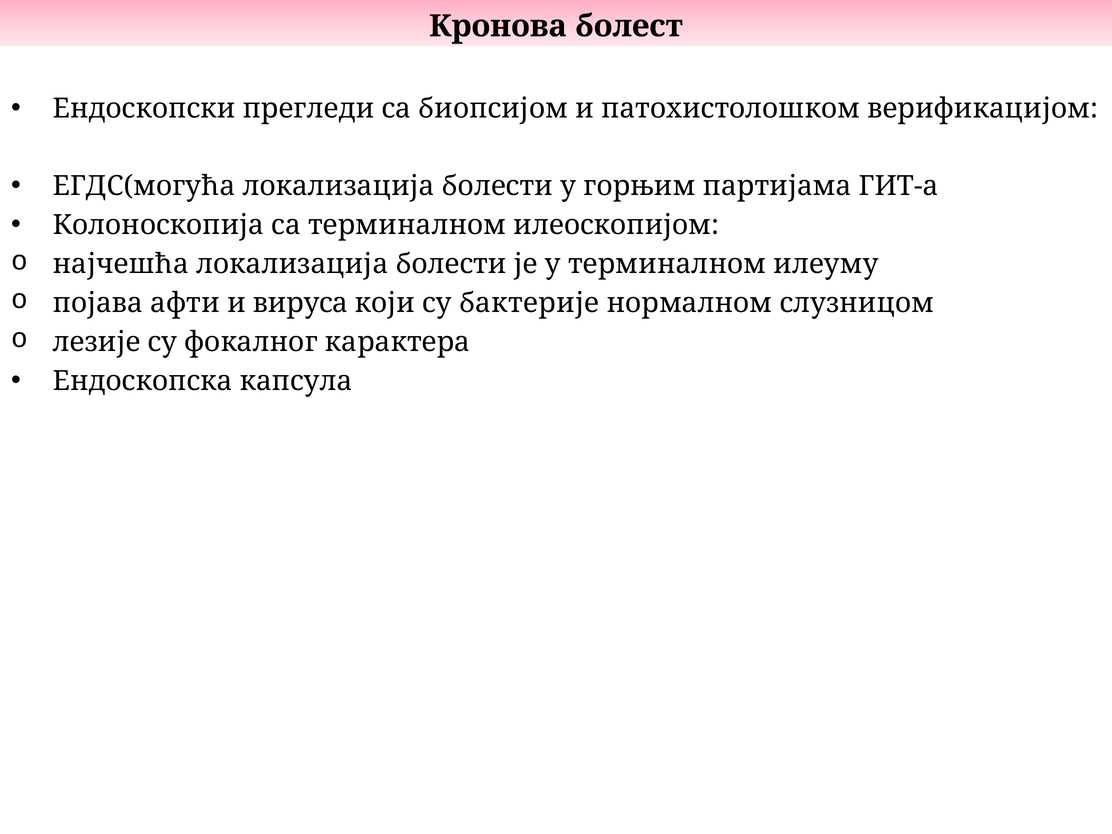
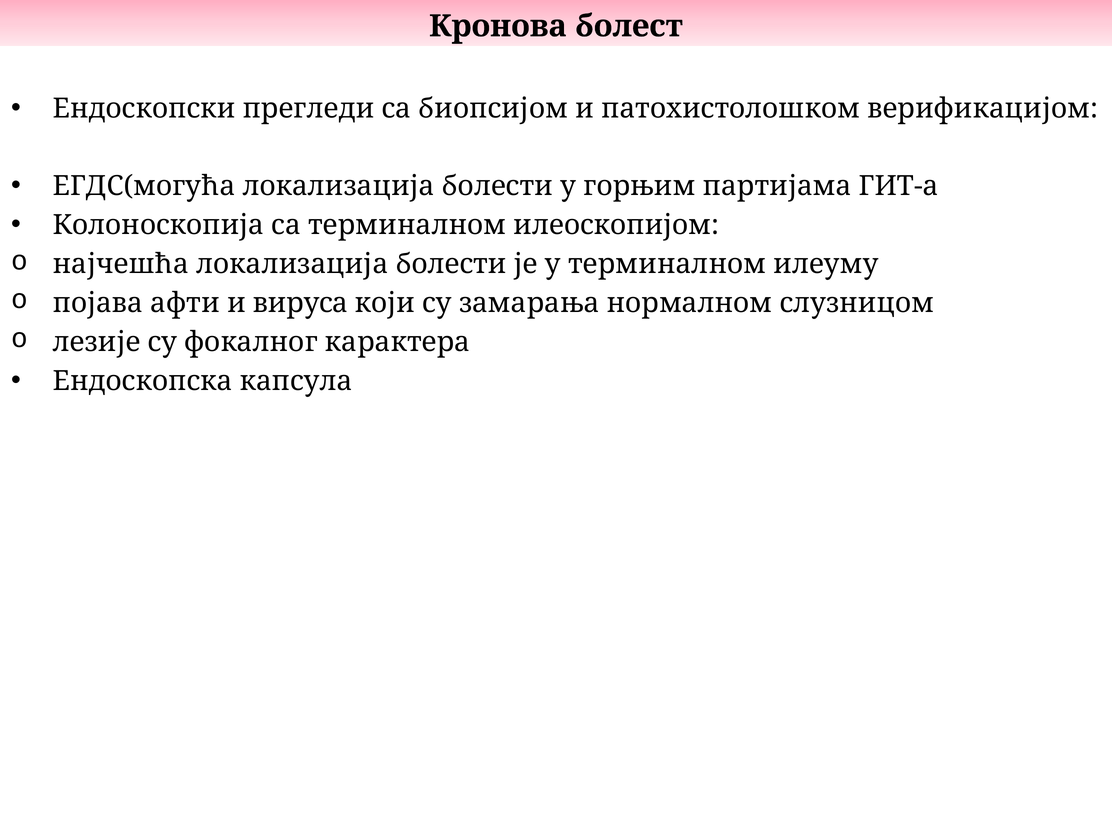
бактерије: бактерије -> замарања
